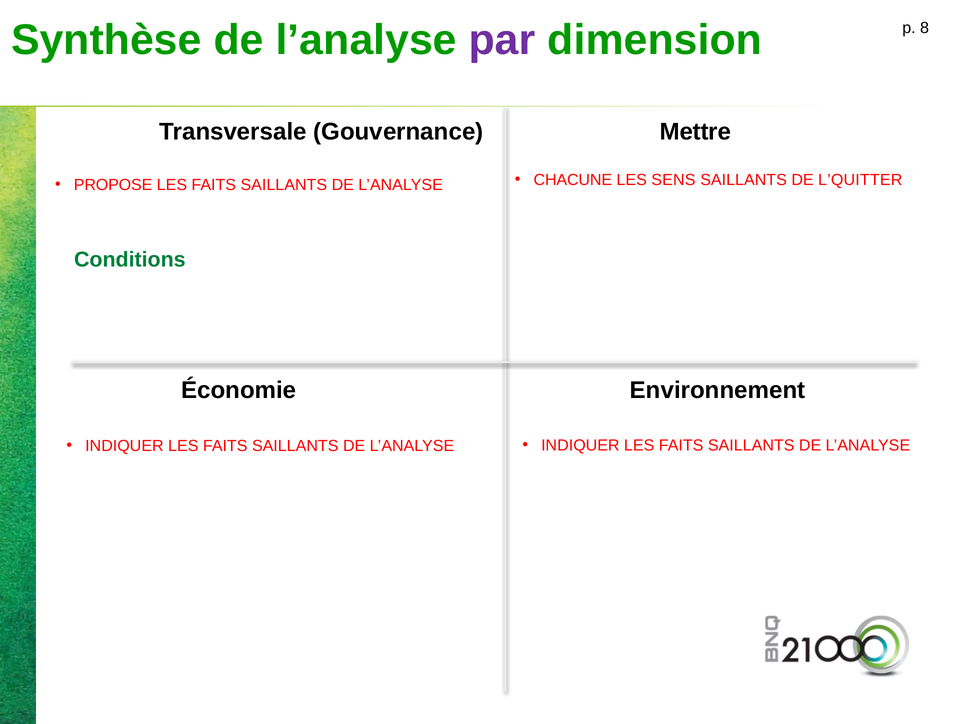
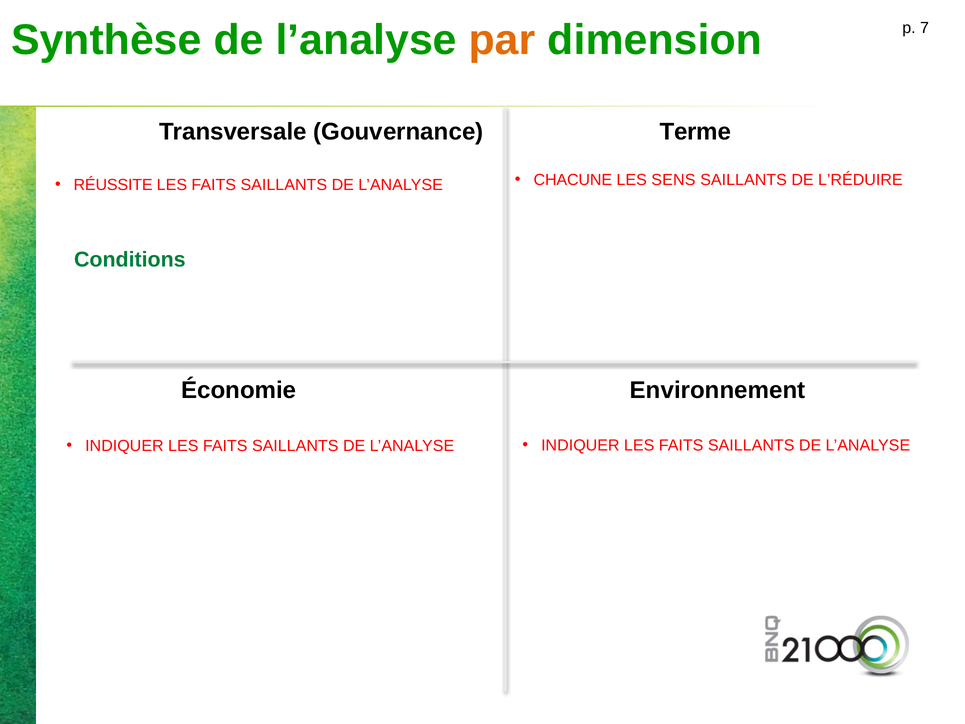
par colour: purple -> orange
8: 8 -> 7
Mettre: Mettre -> Terme
L’QUITTER: L’QUITTER -> L’RÉDUIRE
PROPOSE: PROPOSE -> RÉUSSITE
